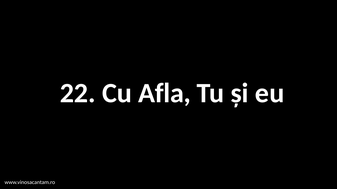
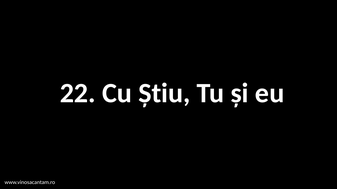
Afla: Afla -> Știu
